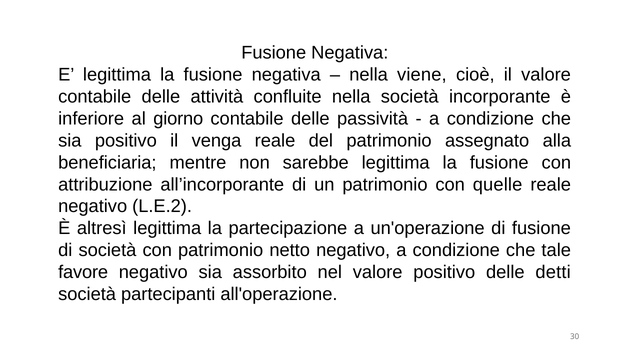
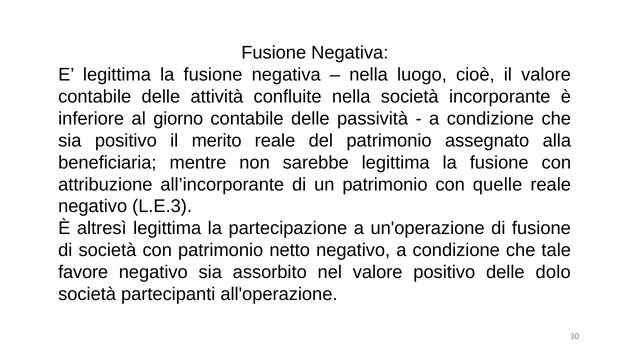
viene: viene -> luogo
venga: venga -> merito
L.E.2: L.E.2 -> L.E.3
detti: detti -> dolo
